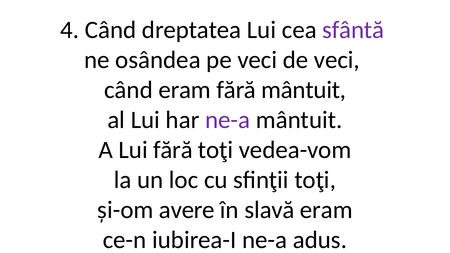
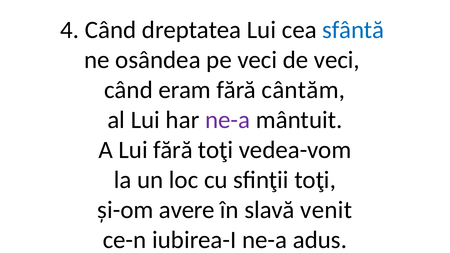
sfântă colour: purple -> blue
fără mântuit: mântuit -> cântăm
slavă eram: eram -> venit
